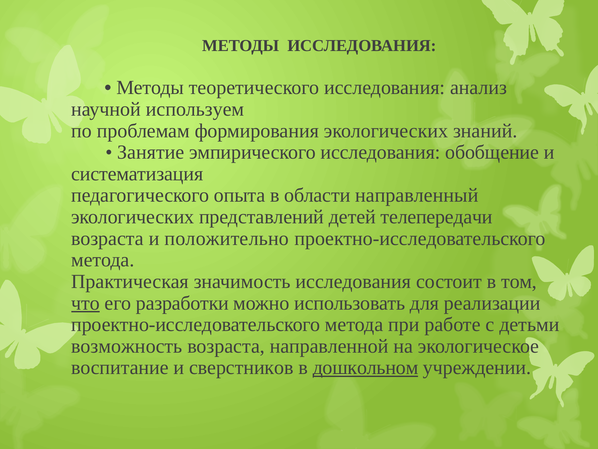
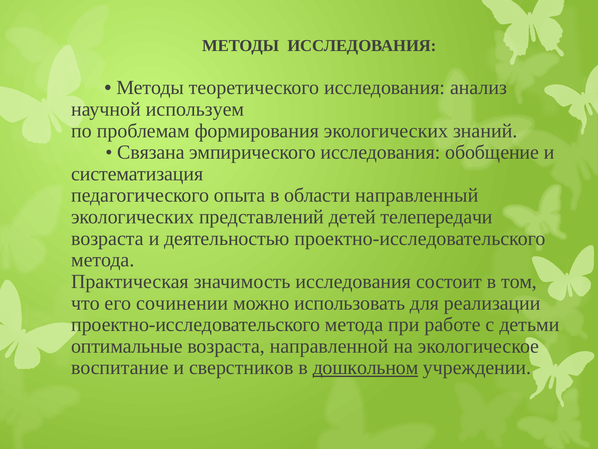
Занятие: Занятие -> Связана
положительно: положительно -> деятельностью
что underline: present -> none
разработки: разработки -> сочинении
возможность: возможность -> оптимальные
